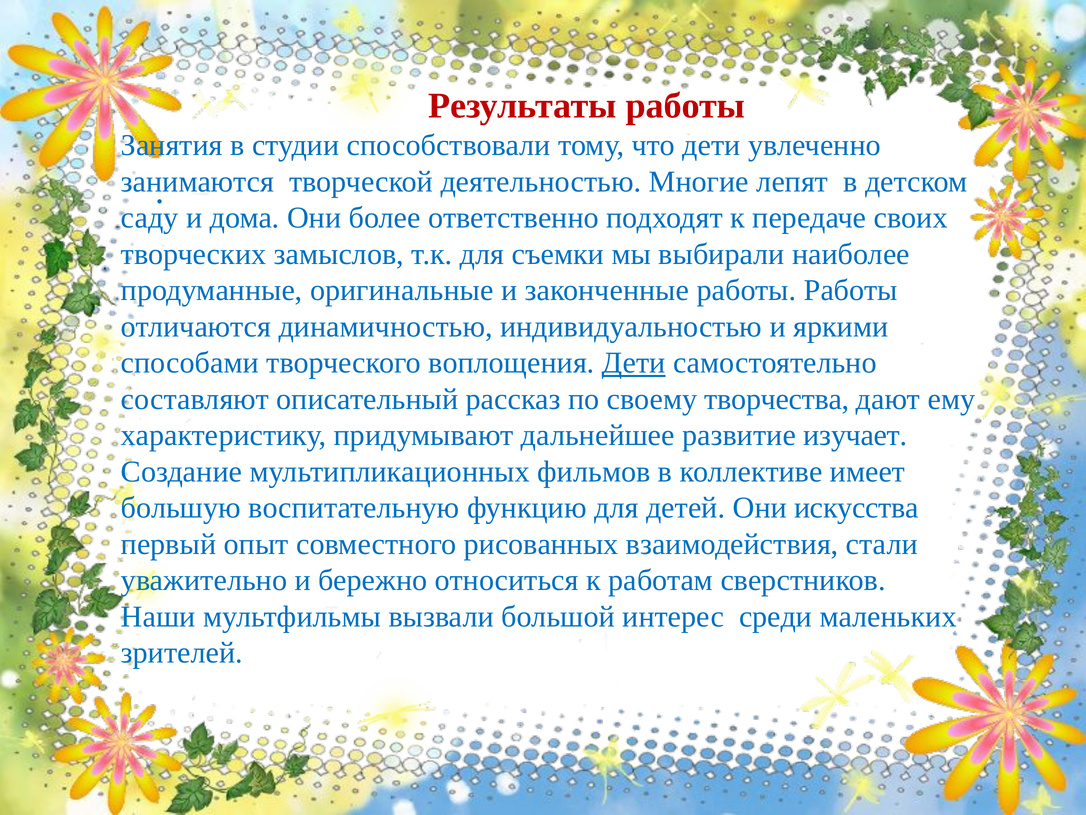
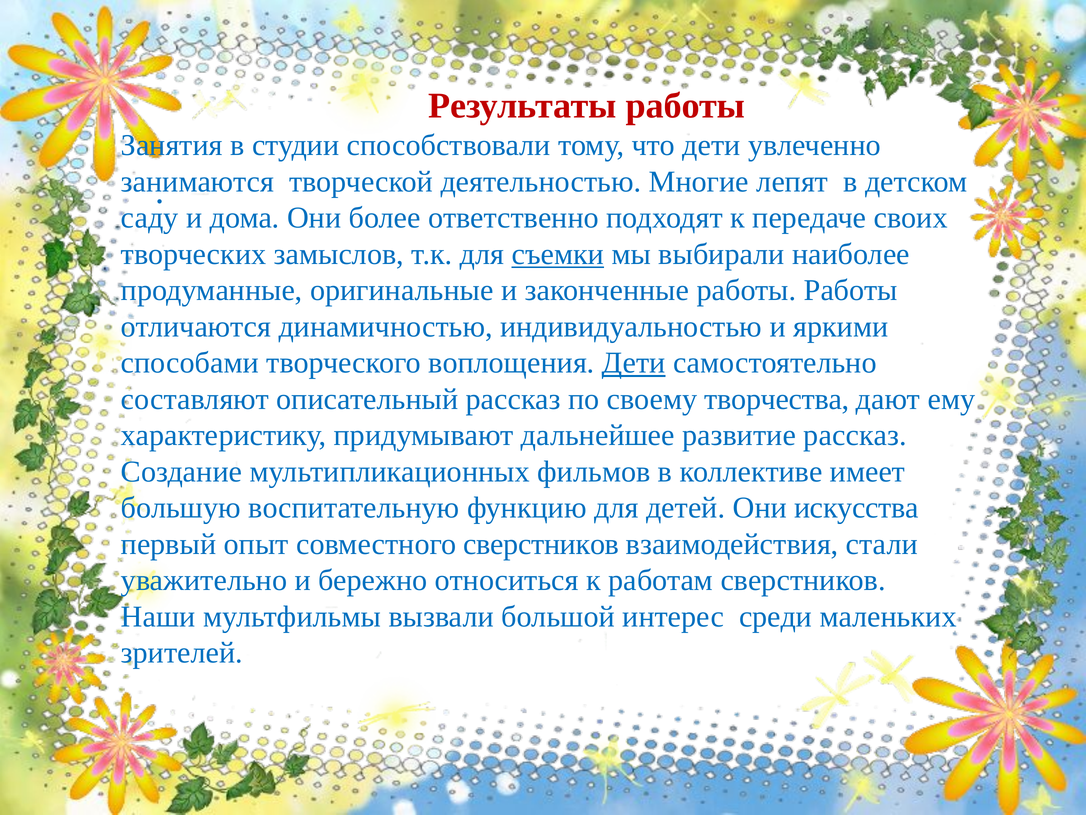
съемки underline: none -> present
развитие изучает: изучает -> рассказ
совместного рисованных: рисованных -> сверстников
